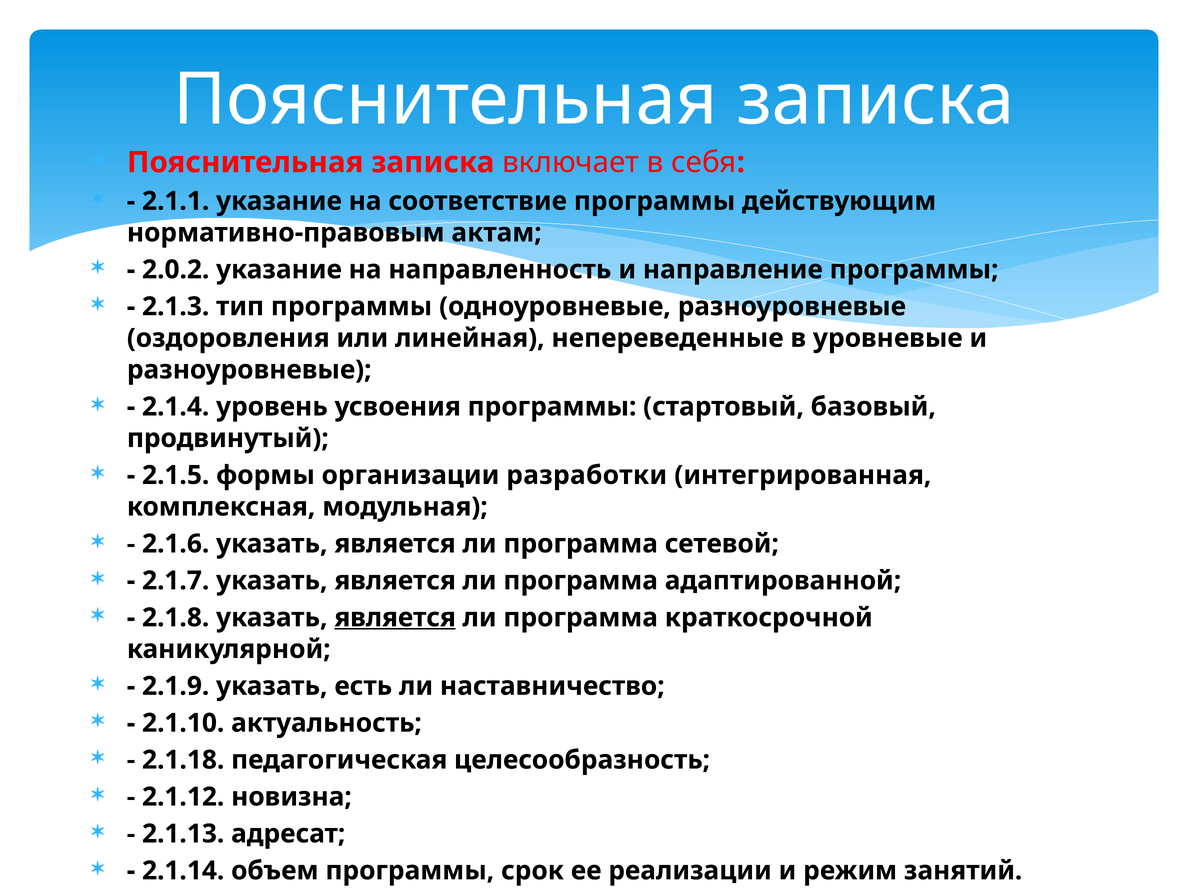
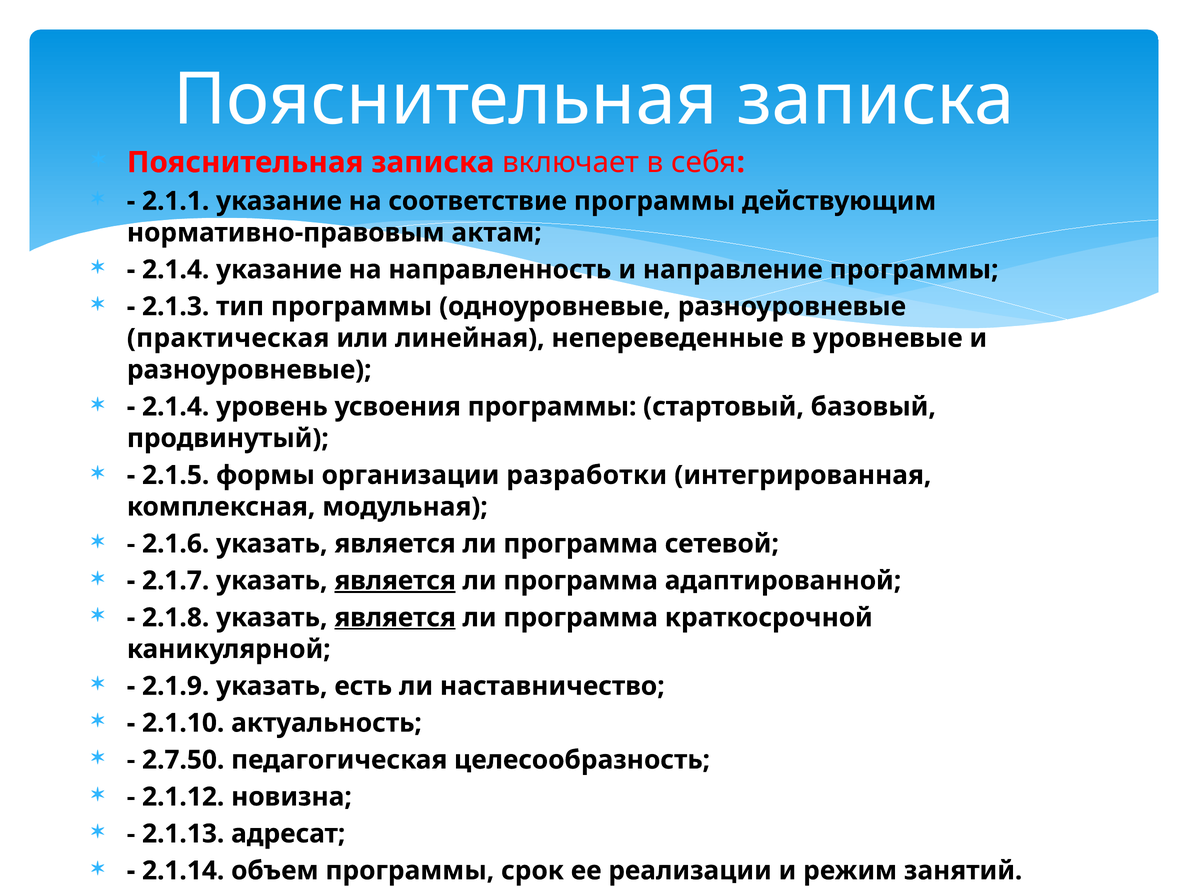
2.0.2 at (176, 270): 2.0.2 -> 2.1.4
оздоровления: оздоровления -> практическая
является at (395, 581) underline: none -> present
2.1.18: 2.1.18 -> 2.7.50
